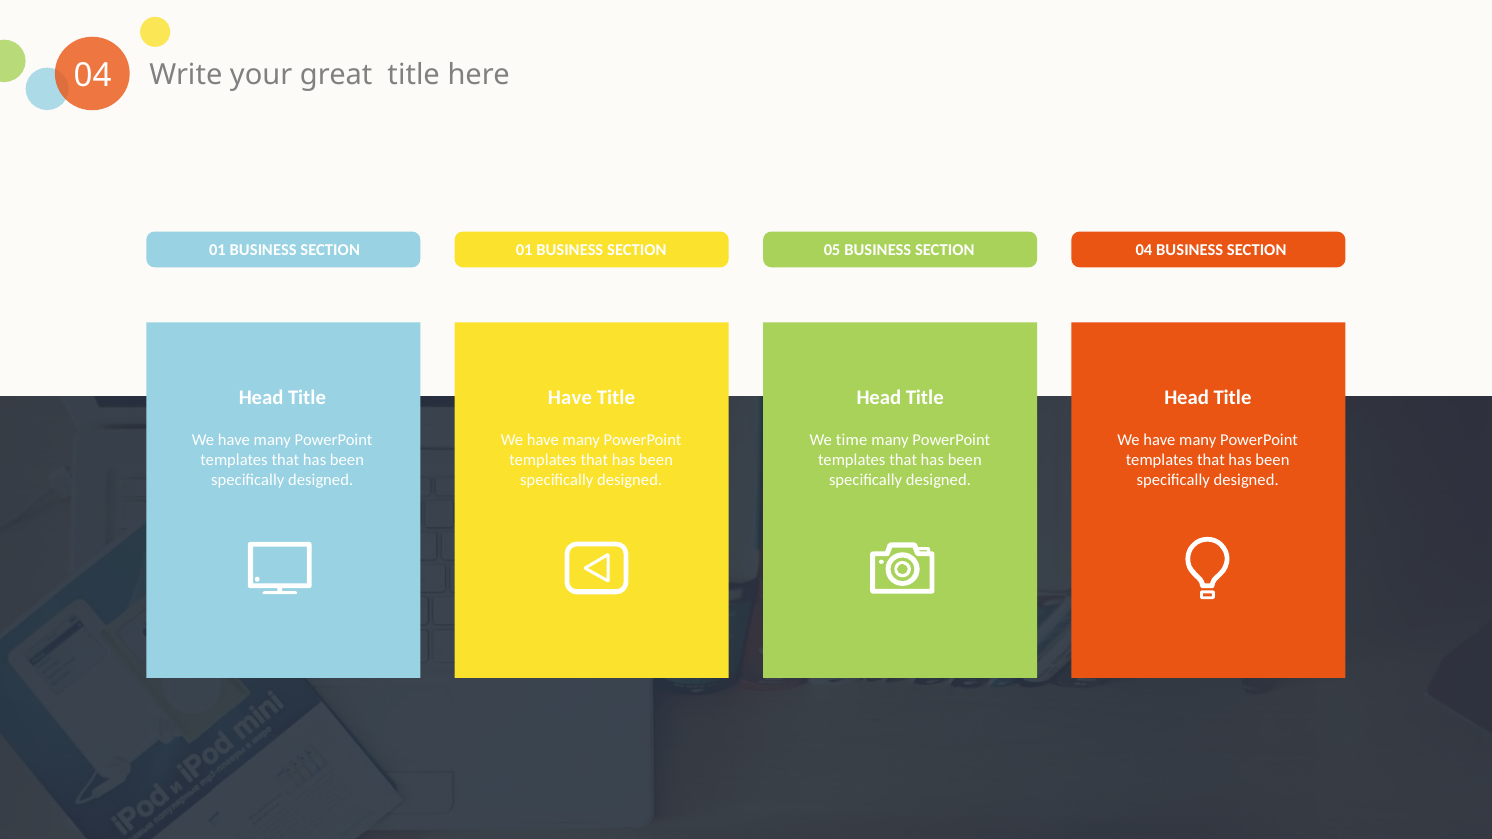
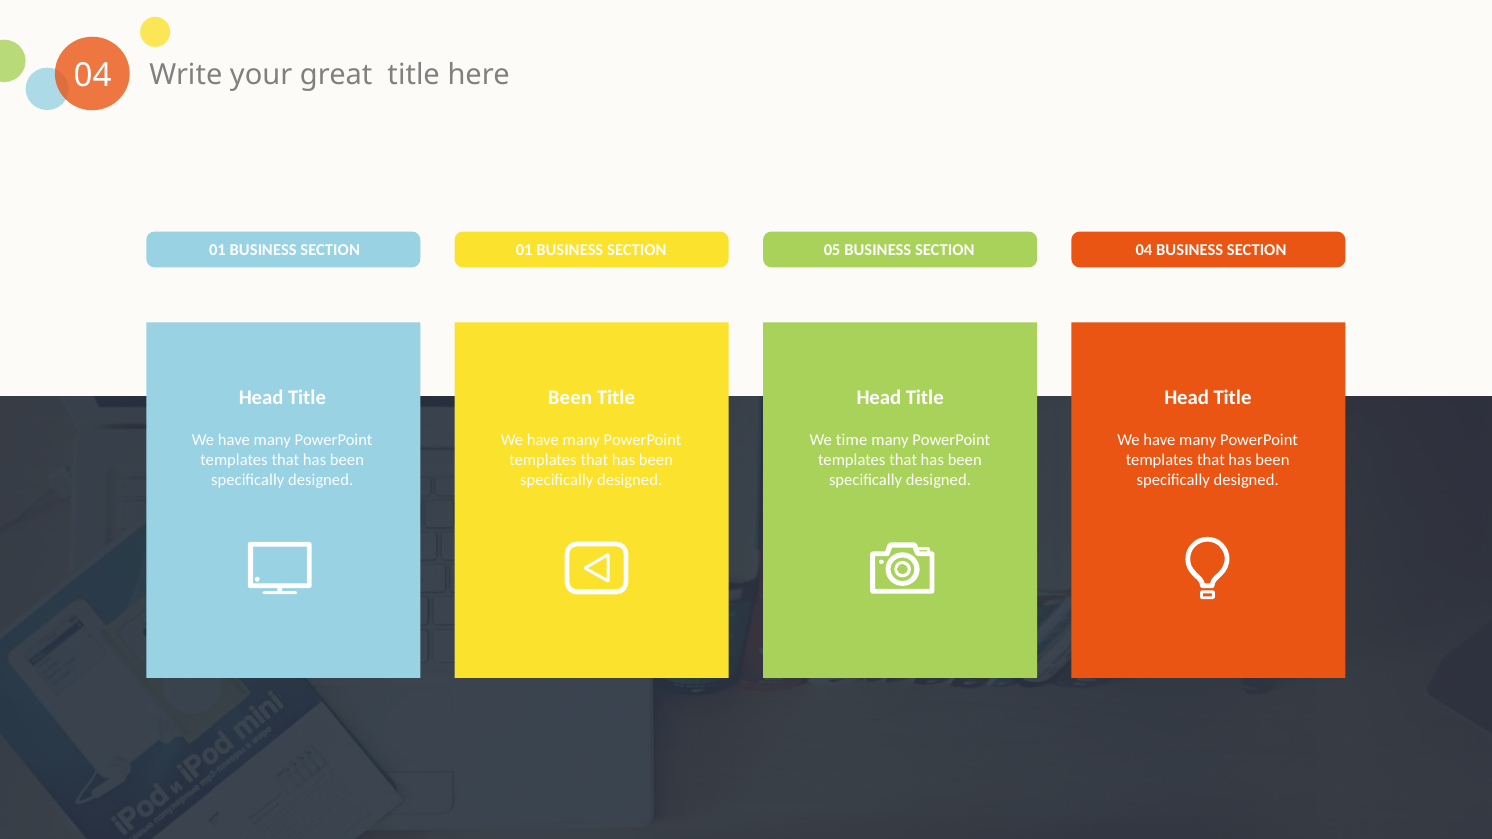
Have at (570, 398): Have -> Been
